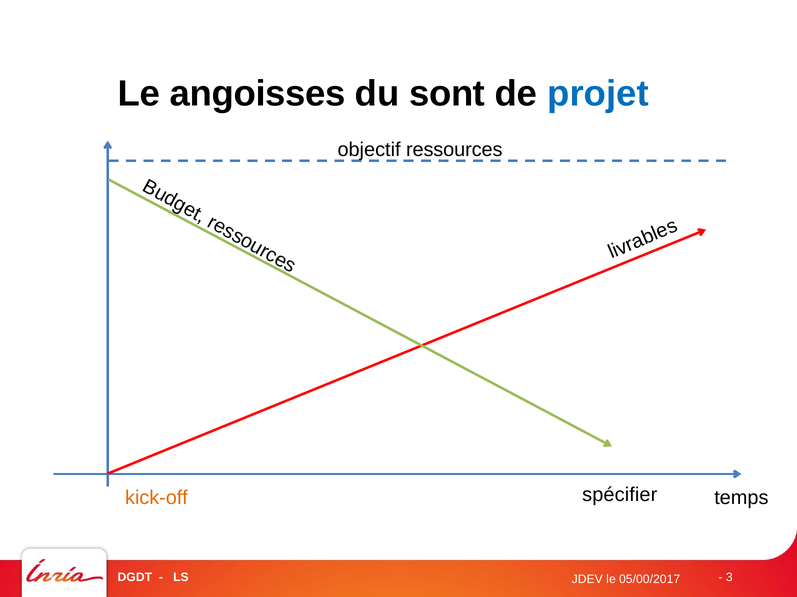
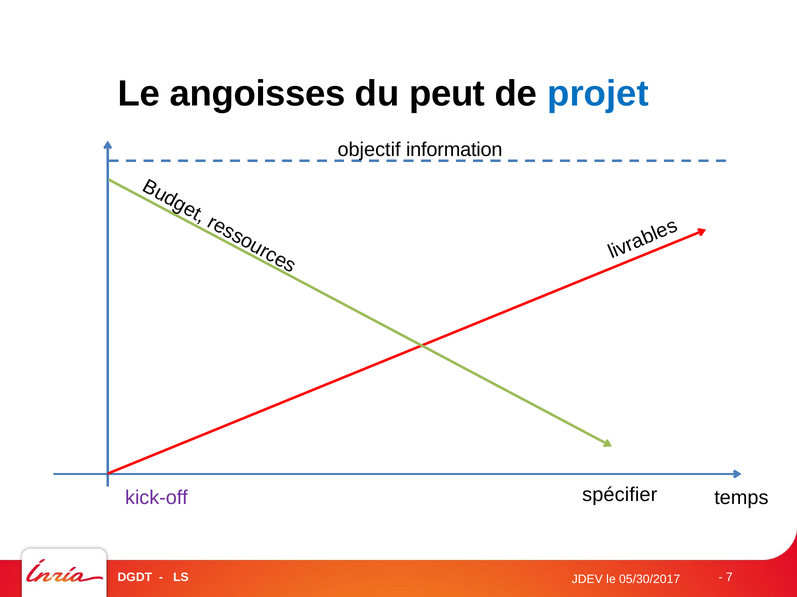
sont: sont -> peut
ressources: ressources -> information
kick-off colour: orange -> purple
3: 3 -> 7
05/00/2017: 05/00/2017 -> 05/30/2017
